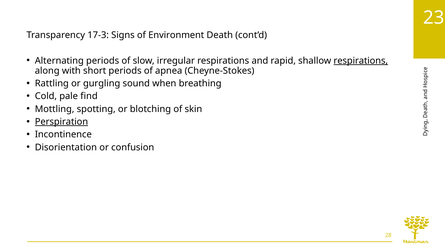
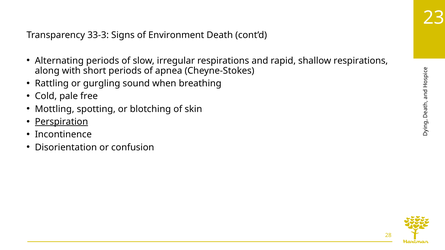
17-3: 17-3 -> 33-3
respirations at (361, 61) underline: present -> none
find: find -> free
